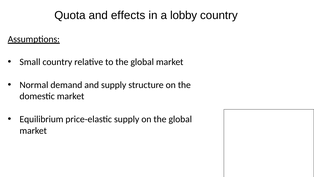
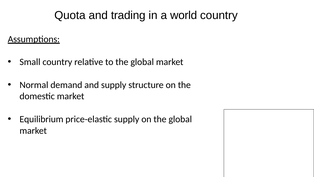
effects: effects -> trading
lobby: lobby -> world
